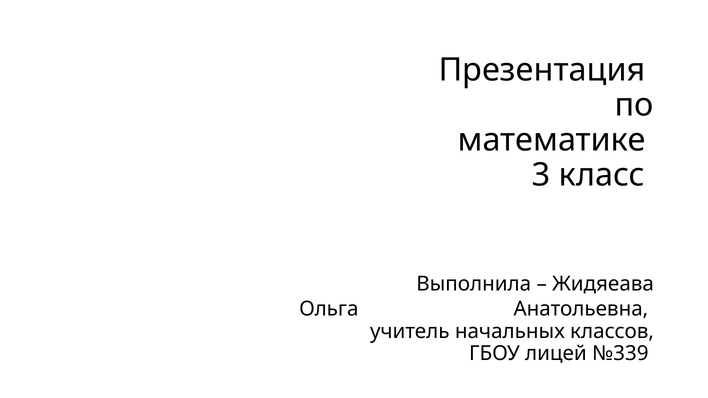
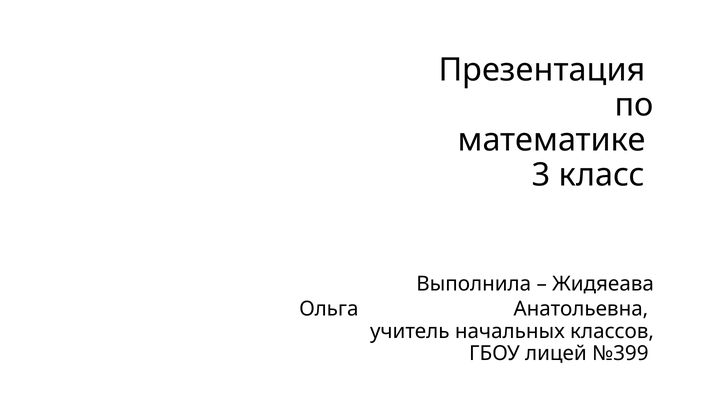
№339: №339 -> №399
